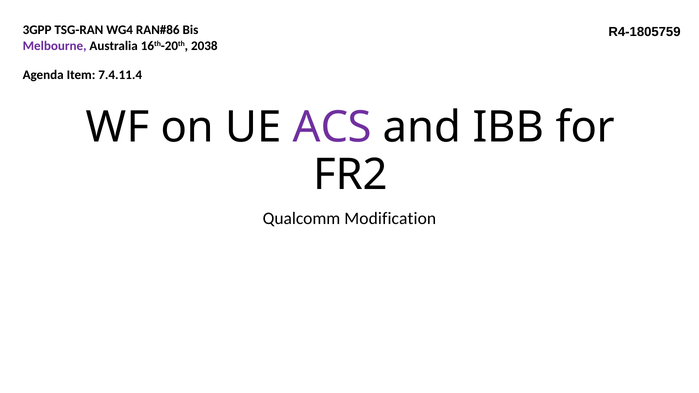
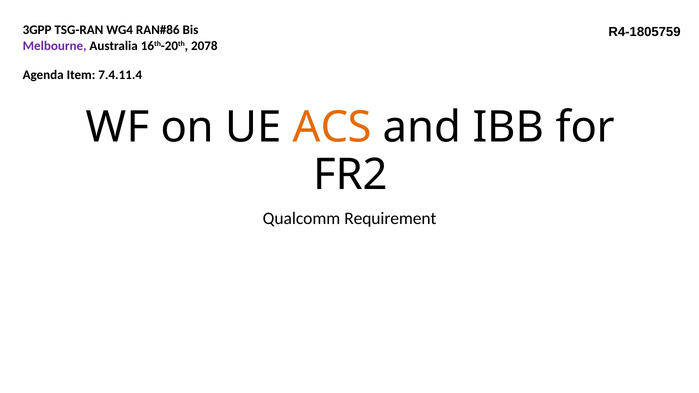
2038: 2038 -> 2078
ACS colour: purple -> orange
Modification: Modification -> Requirement
